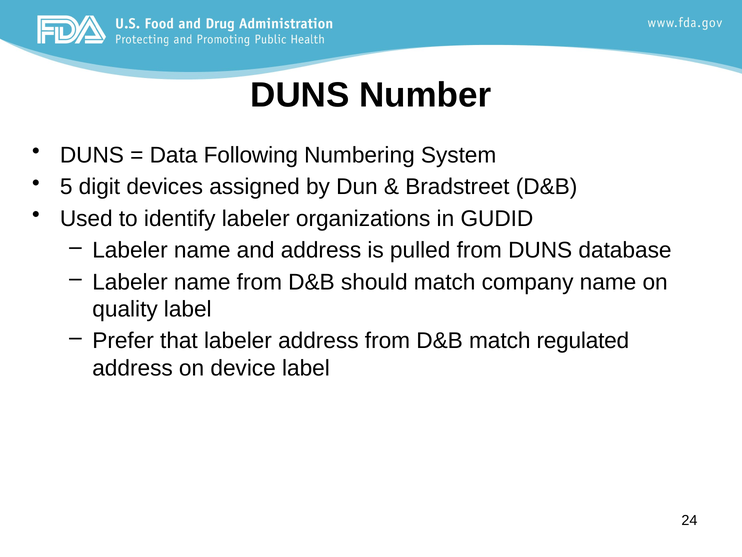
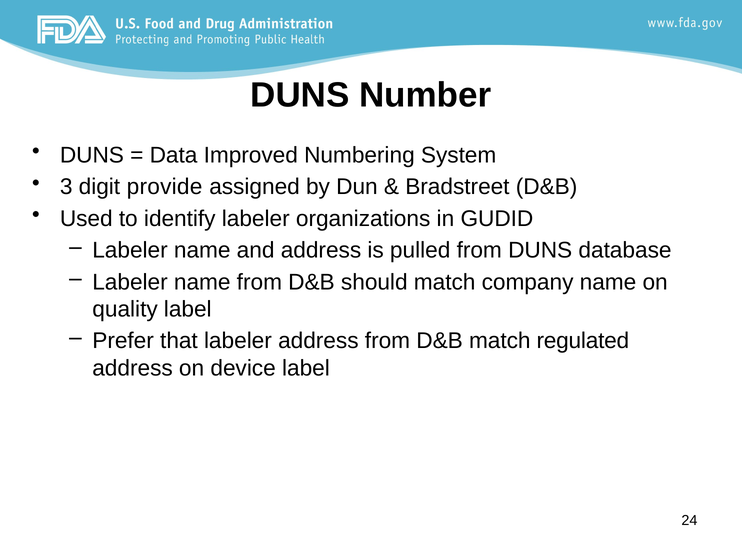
Following: Following -> Improved
5: 5 -> 3
devices: devices -> provide
